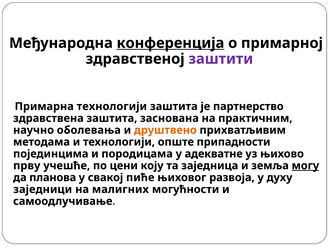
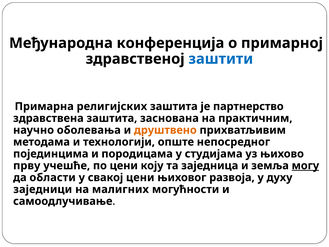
конференција underline: present -> none
заштити colour: purple -> blue
Примарна технологији: технологији -> религијских
припадности: припадности -> непосредног
адекватне: адекватне -> студијама
планова: планова -> области
свакој пиће: пиће -> цени
